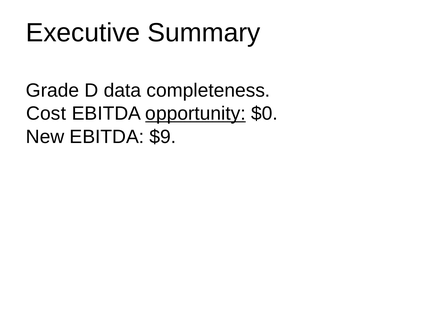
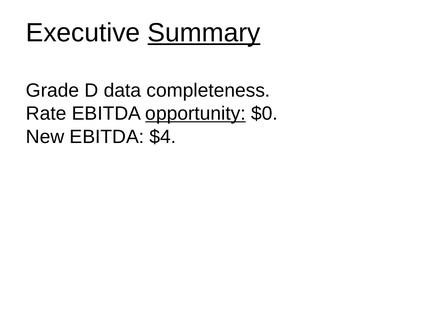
Summary underline: none -> present
Cost: Cost -> Rate
$9: $9 -> $4
